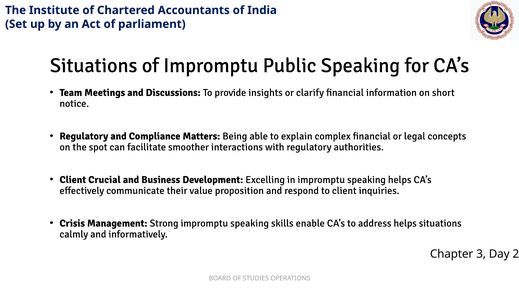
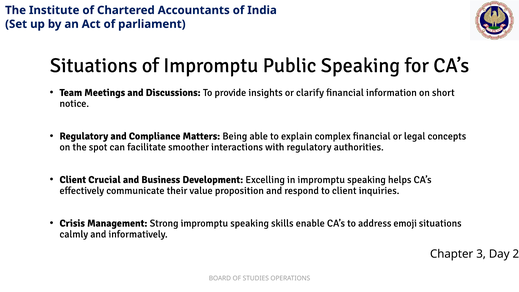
address helps: helps -> emoji
